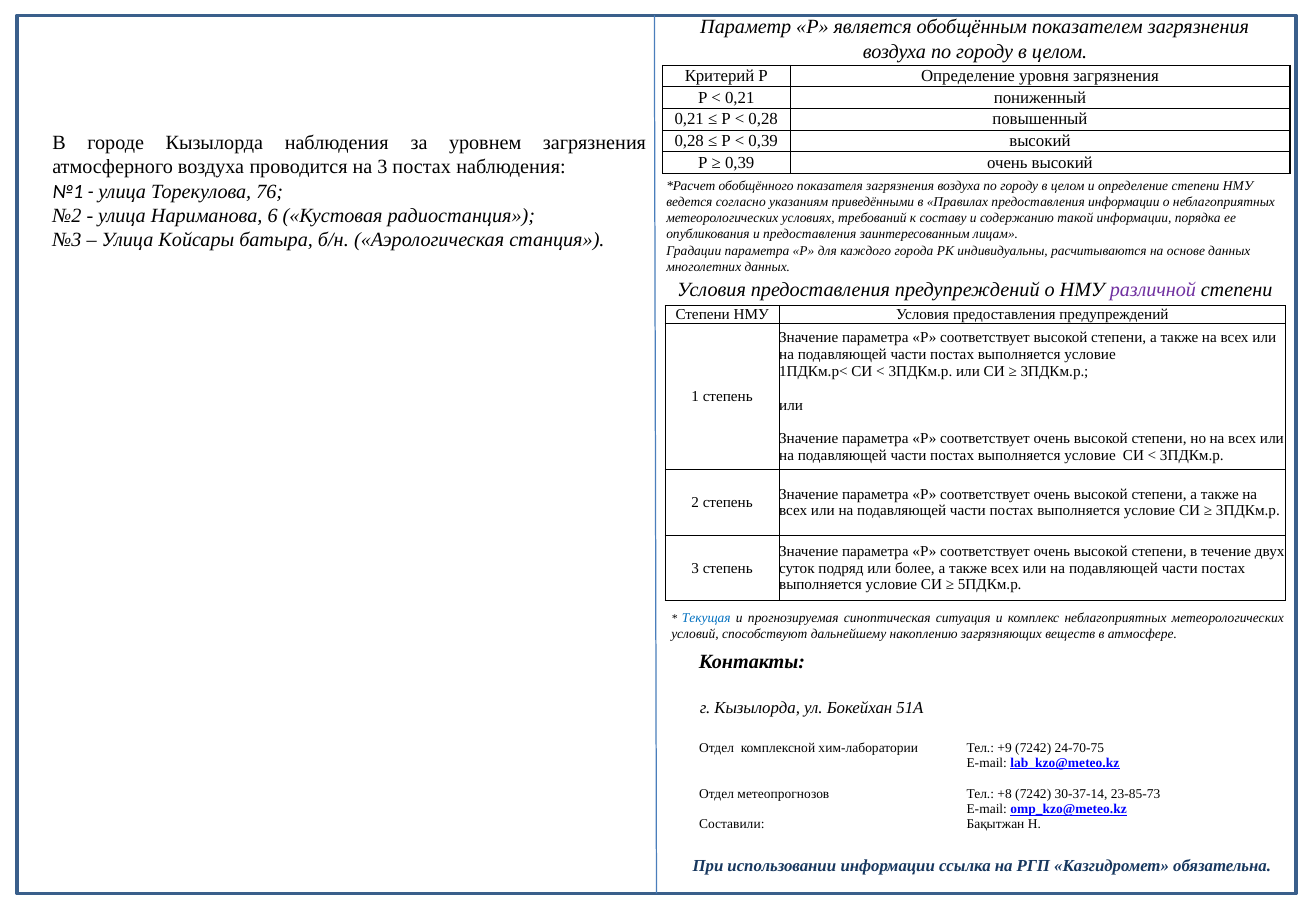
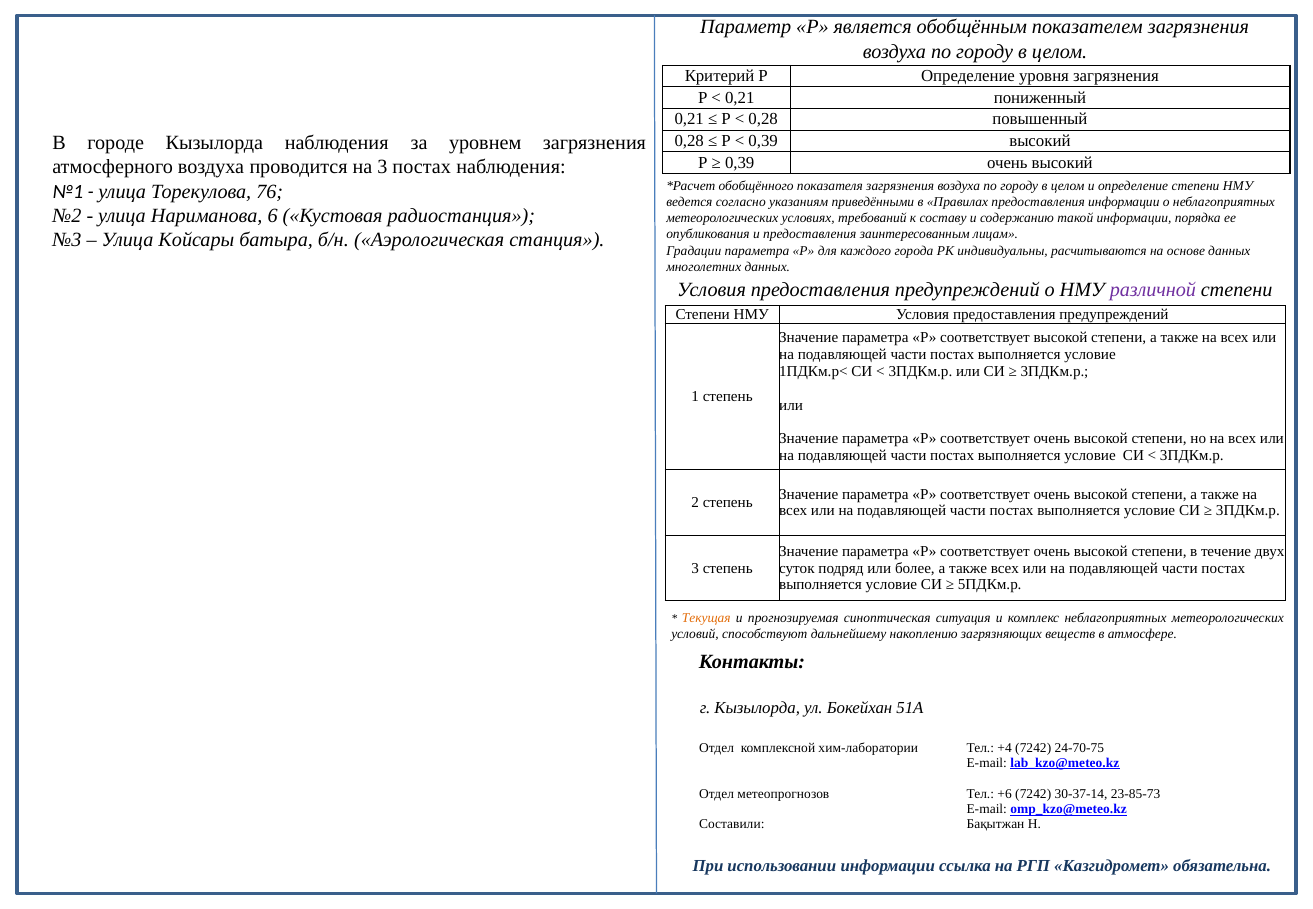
Текущая colour: blue -> orange
+9: +9 -> +4
+8: +8 -> +6
